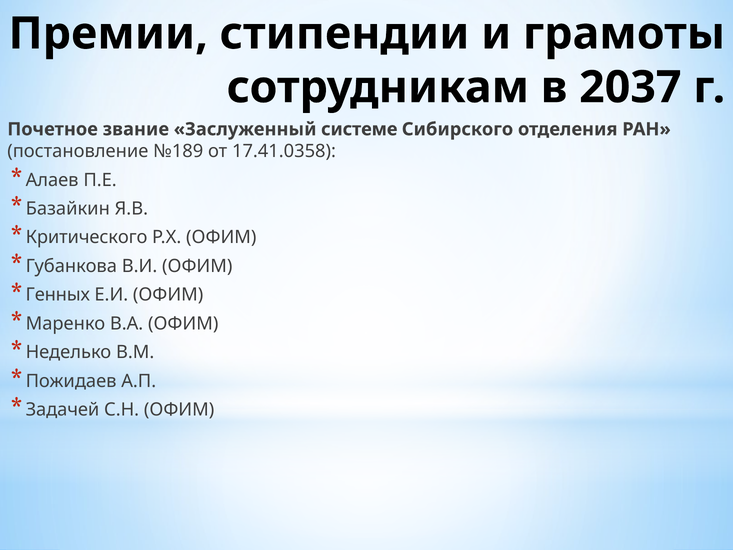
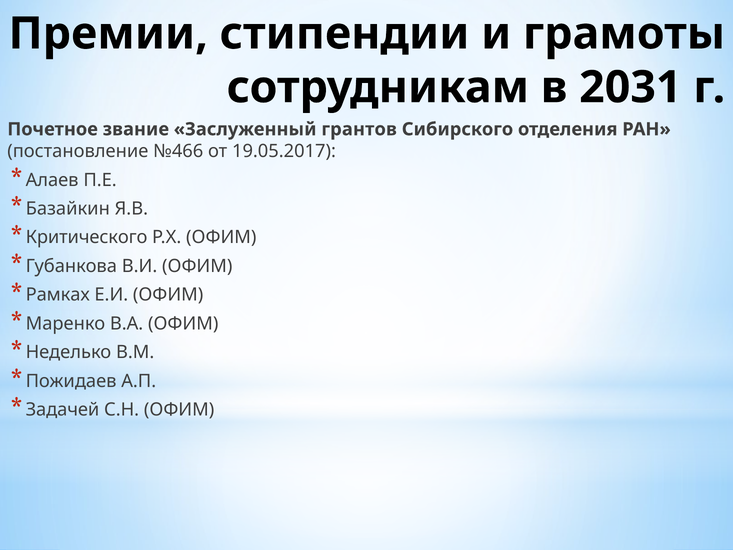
2037: 2037 -> 2031
системе: системе -> грантов
№189: №189 -> №466
17.41.0358: 17.41.0358 -> 19.05.2017
Генных: Генных -> Рамках
